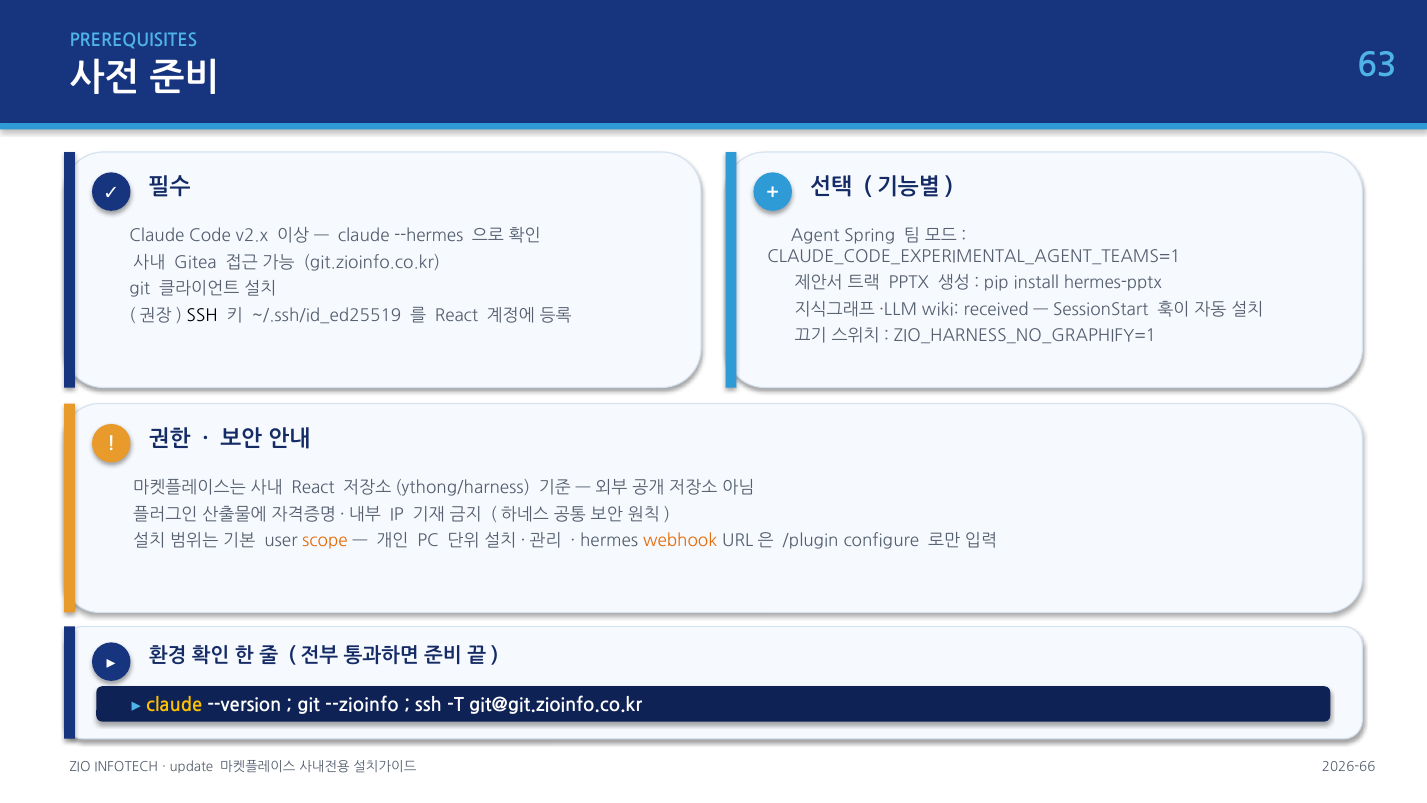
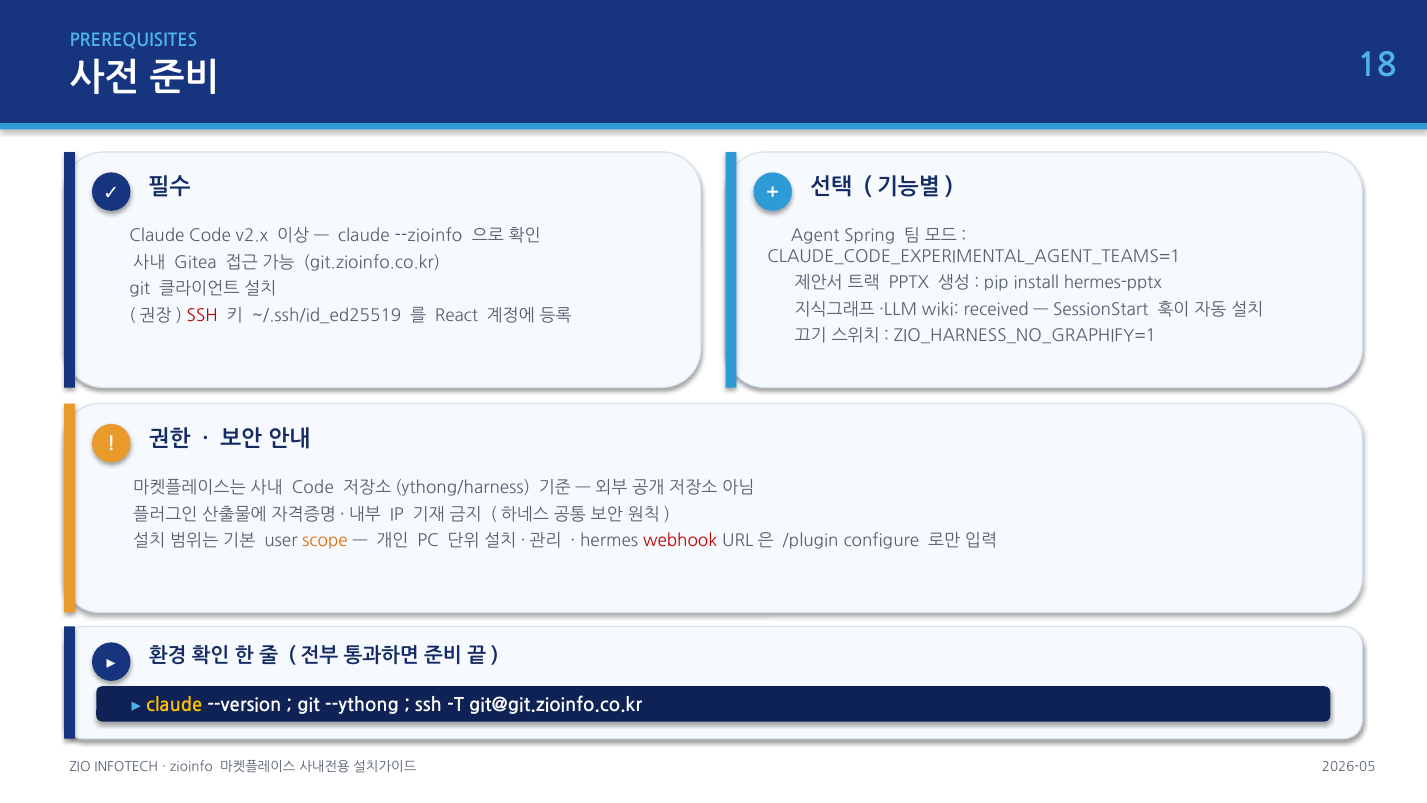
63: 63 -> 18
--hermes: --hermes -> --zioinfo
SSH at (202, 316) colour: black -> red
React at (313, 488): React -> Code
webhook colour: orange -> red
--zioinfo: --zioinfo -> --ythong
update: update -> zioinfo
2026-66: 2026-66 -> 2026-05
